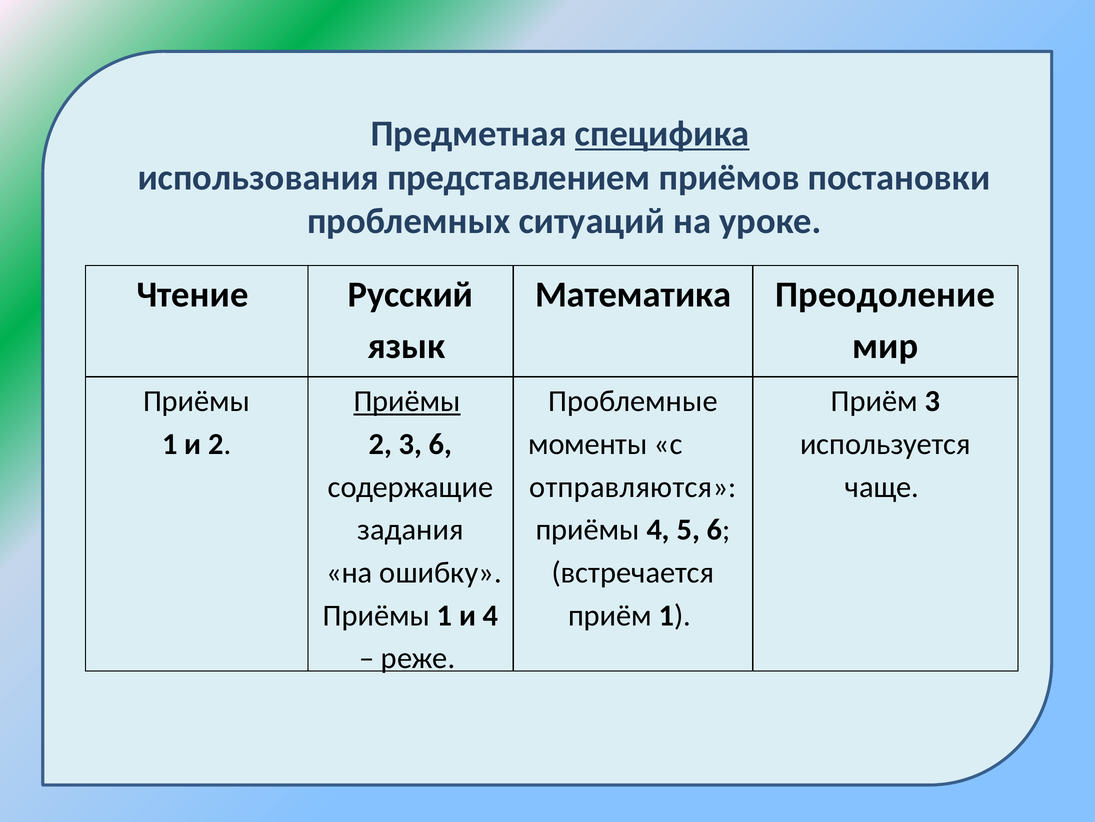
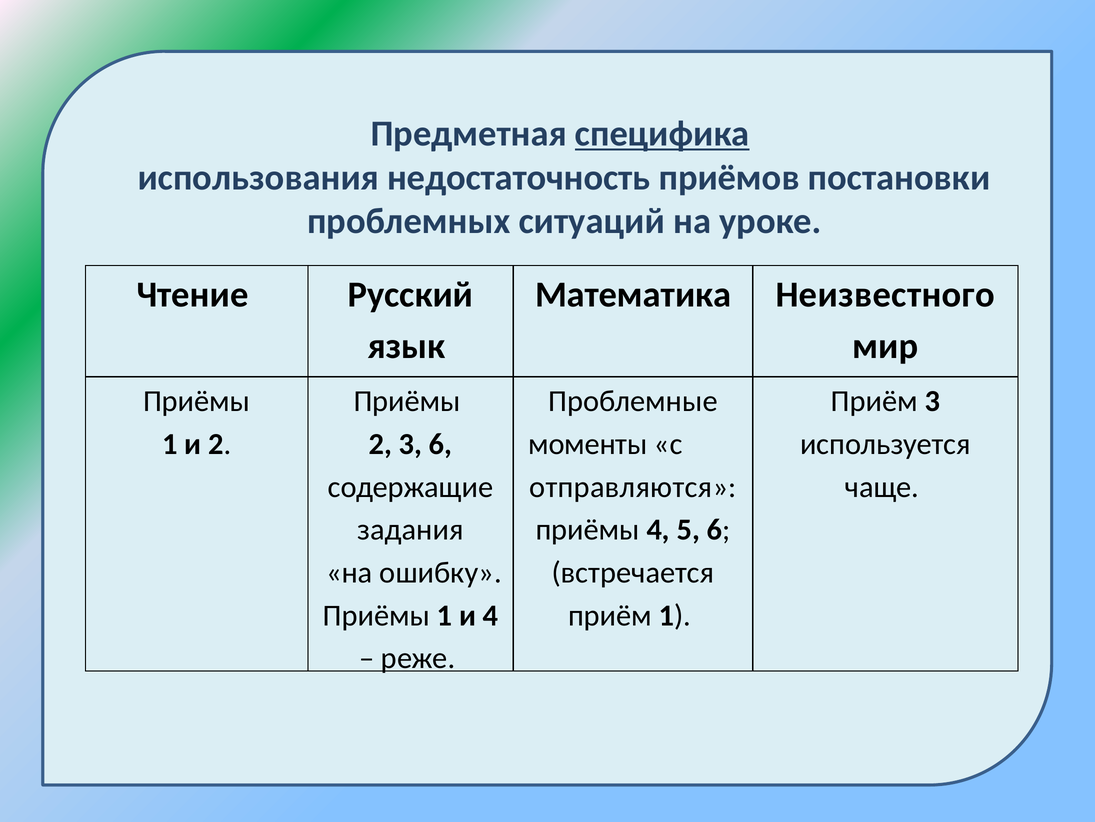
представлением: представлением -> недостаточность
Преодоление: Преодоление -> Неизвестного
Приёмы at (407, 401) underline: present -> none
